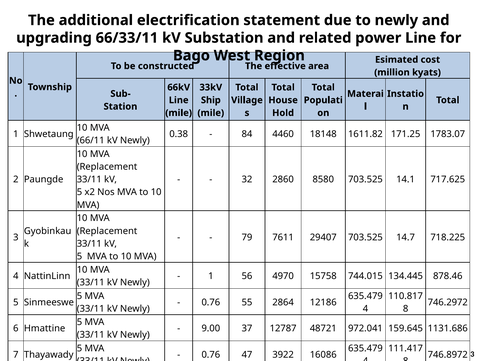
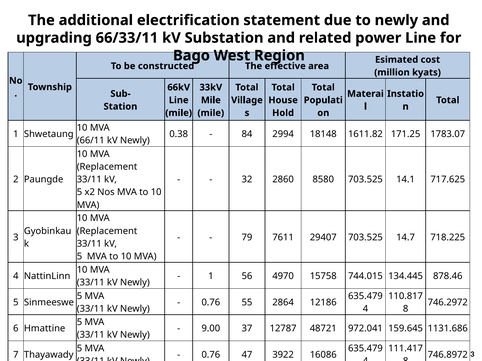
Ship at (211, 100): Ship -> Mile
4460: 4460 -> 2994
